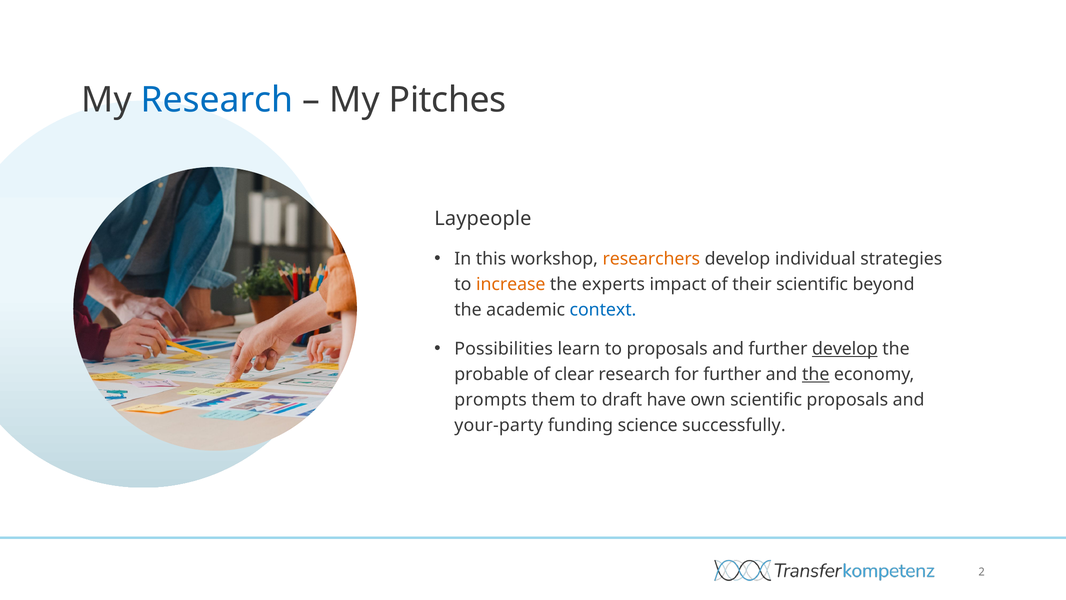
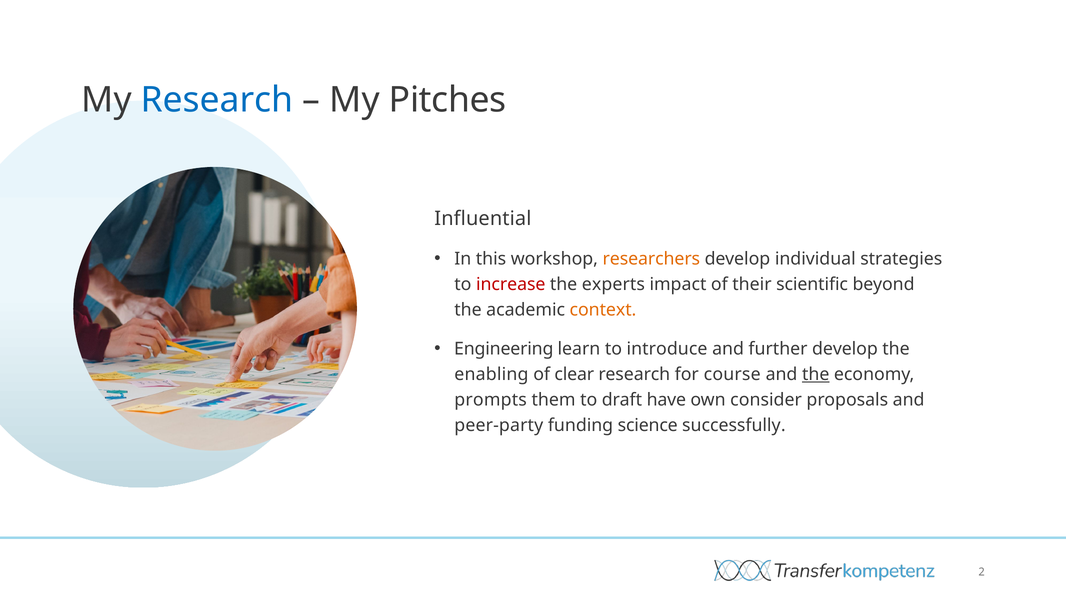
Laypeople: Laypeople -> Influential
increase colour: orange -> red
context colour: blue -> orange
Possibilities: Possibilities -> Engineering
to proposals: proposals -> introduce
develop at (845, 349) underline: present -> none
probable: probable -> enabling
for further: further -> course
own scientific: scientific -> consider
your-party: your-party -> peer-party
